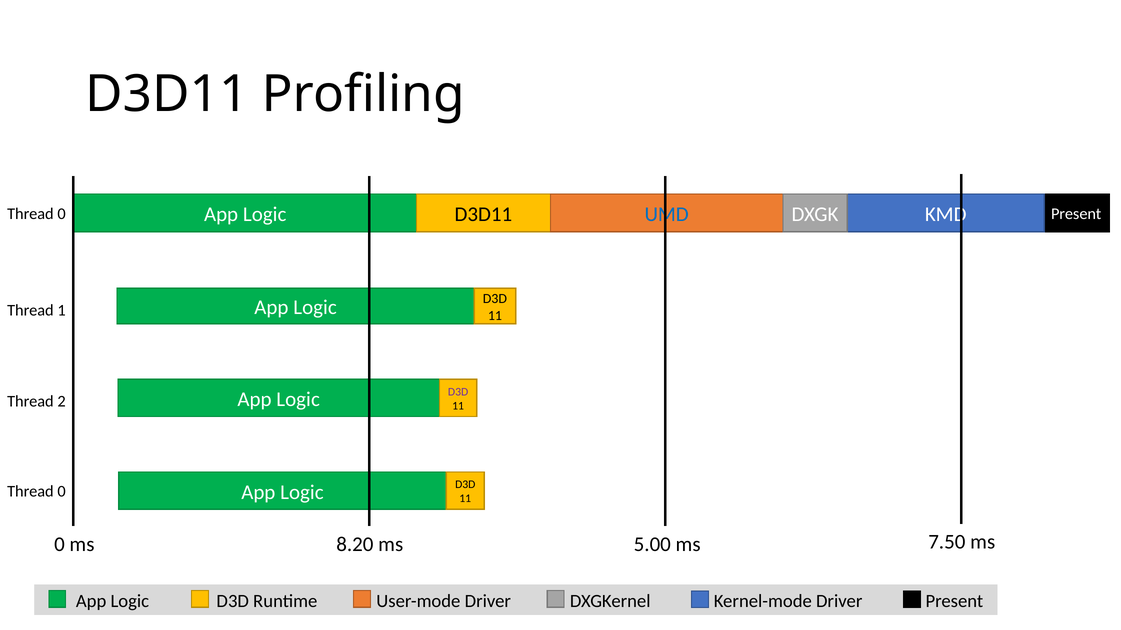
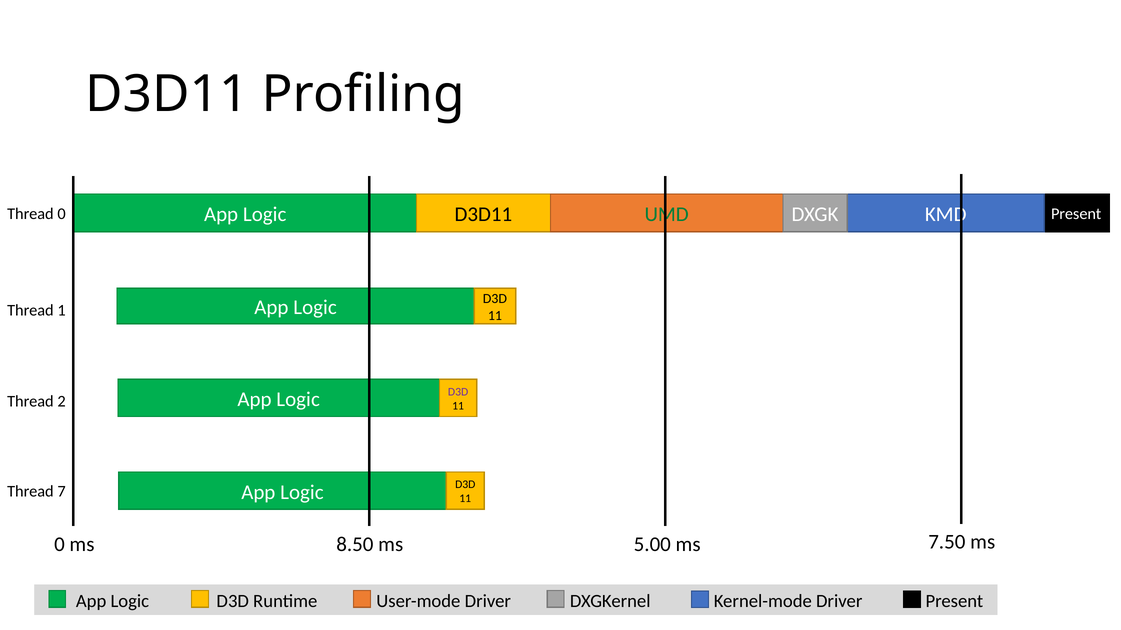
UMD colour: blue -> green
0 at (62, 492): 0 -> 7
8.20: 8.20 -> 8.50
